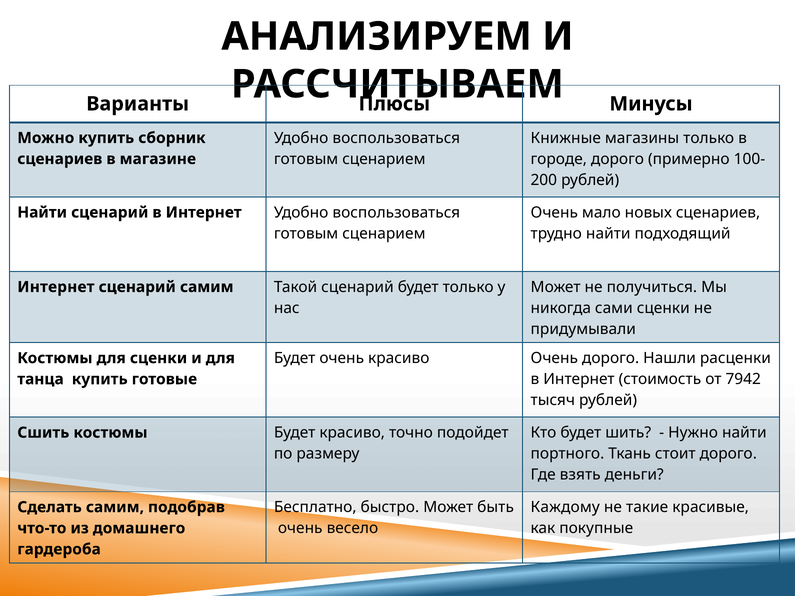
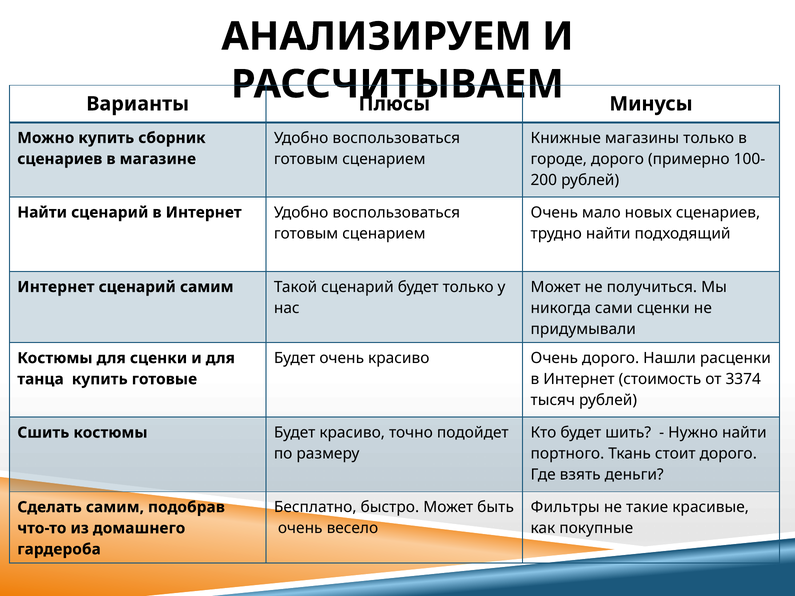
7942: 7942 -> 3374
Каждому: Каждому -> Фильтры
